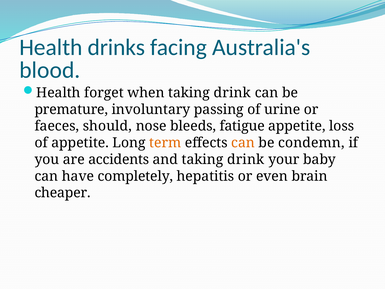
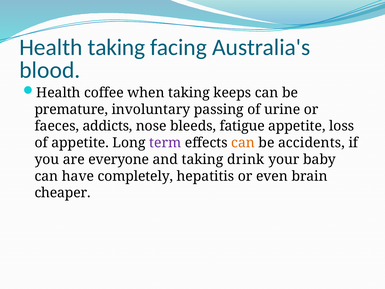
Health drinks: drinks -> taking
forget: forget -> coffee
when taking drink: drink -> keeps
should: should -> addicts
term colour: orange -> purple
condemn: condemn -> accidents
accidents: accidents -> everyone
